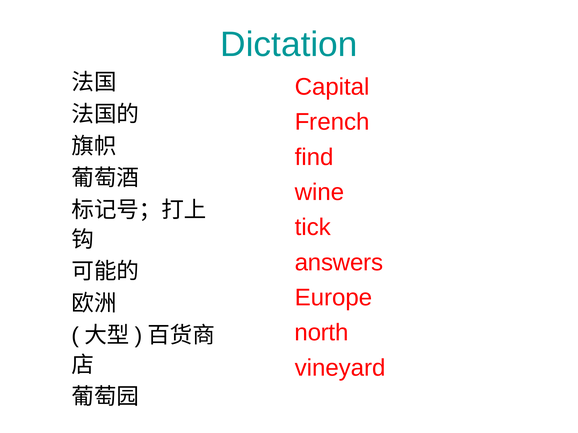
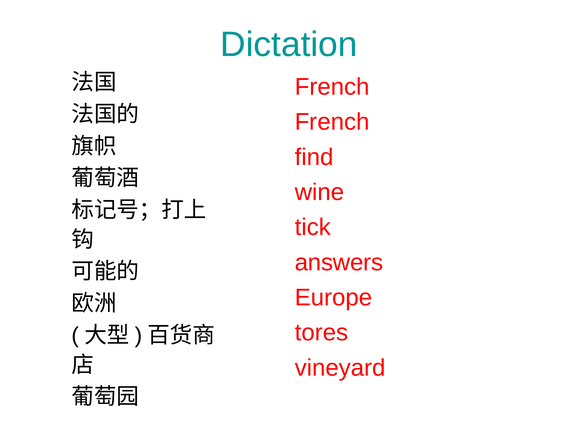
Capital at (332, 87): Capital -> French
north: north -> tores
